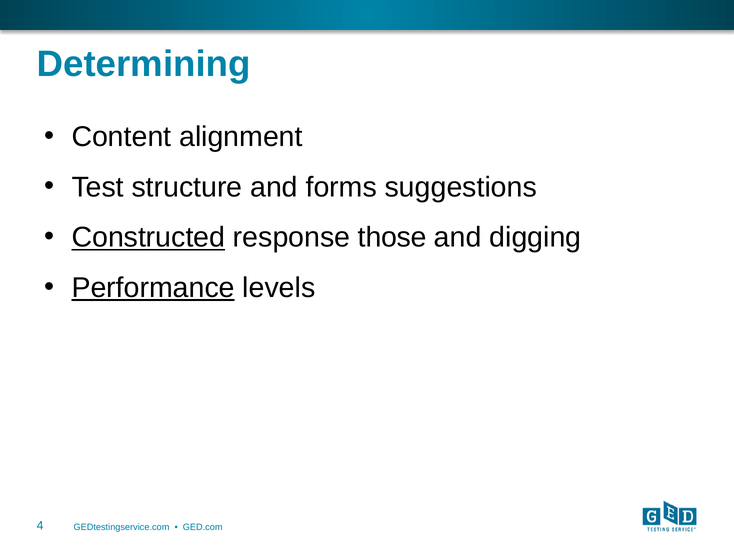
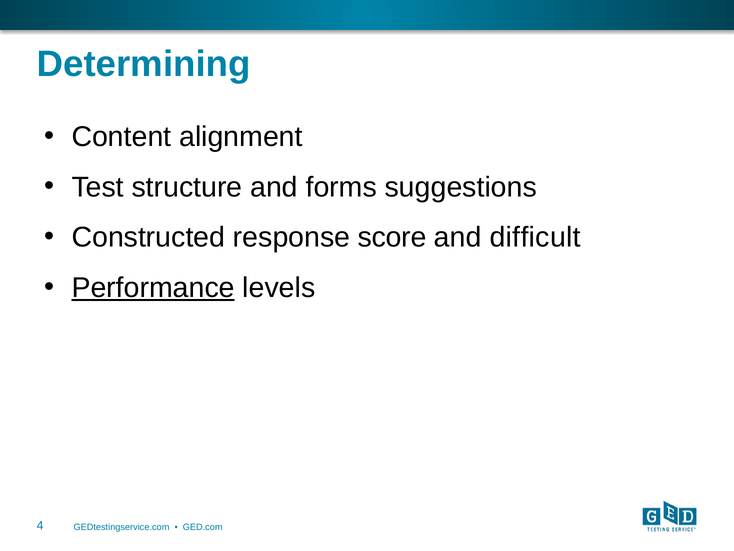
Constructed underline: present -> none
those: those -> score
digging: digging -> difficult
